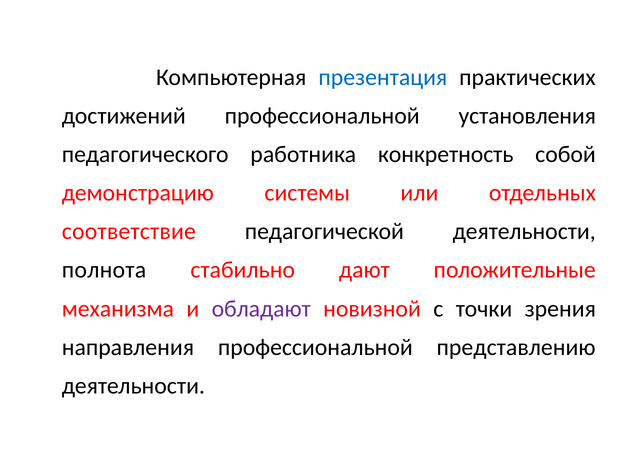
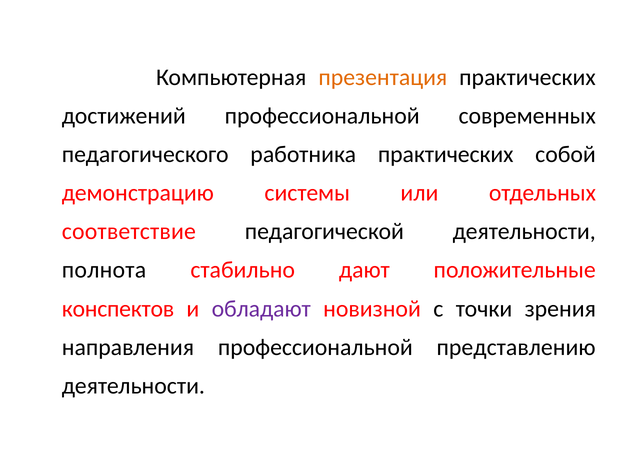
презентация colour: blue -> orange
установления: установления -> современных
работника конкретность: конкретность -> практических
механизма: механизма -> конспектов
